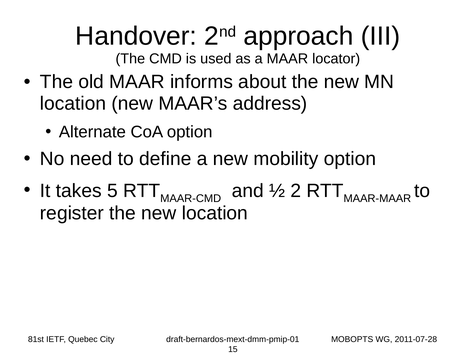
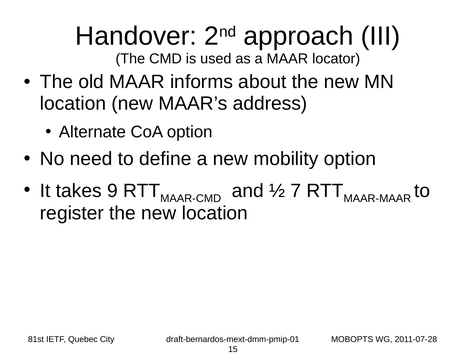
5: 5 -> 9
2: 2 -> 7
